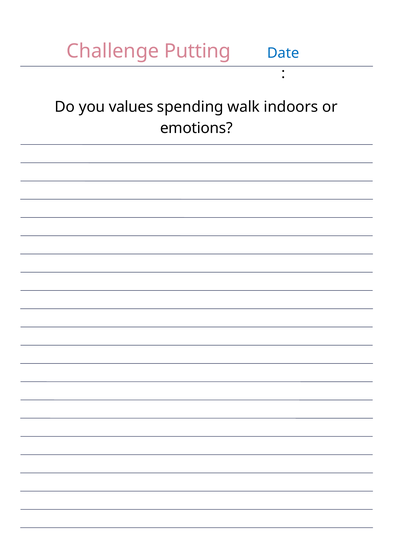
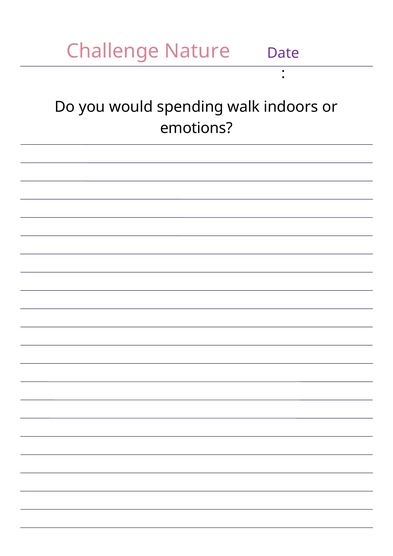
Putting: Putting -> Nature
Date colour: blue -> purple
values: values -> would
